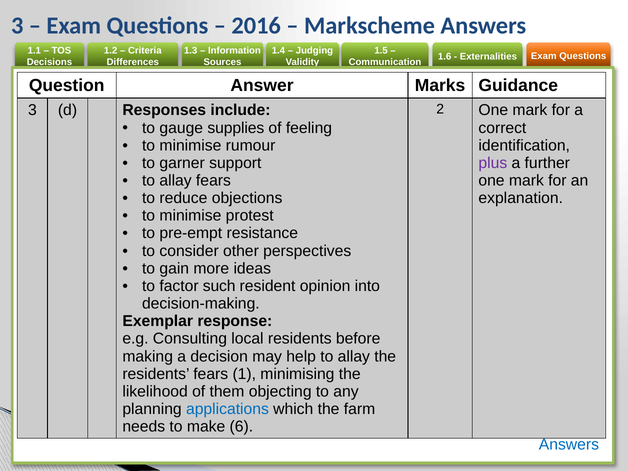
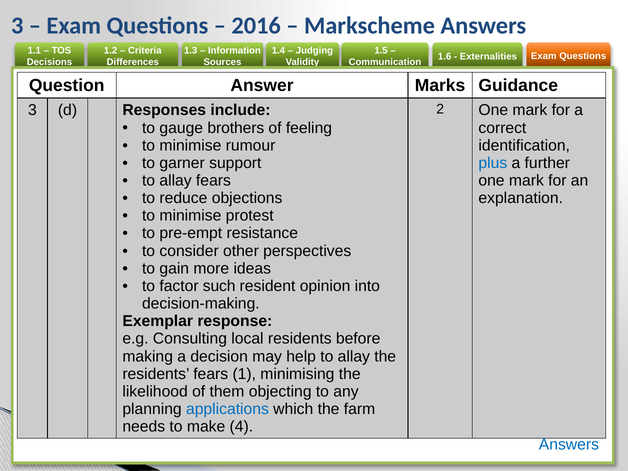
supplies: supplies -> brothers
plus colour: purple -> blue
6: 6 -> 4
